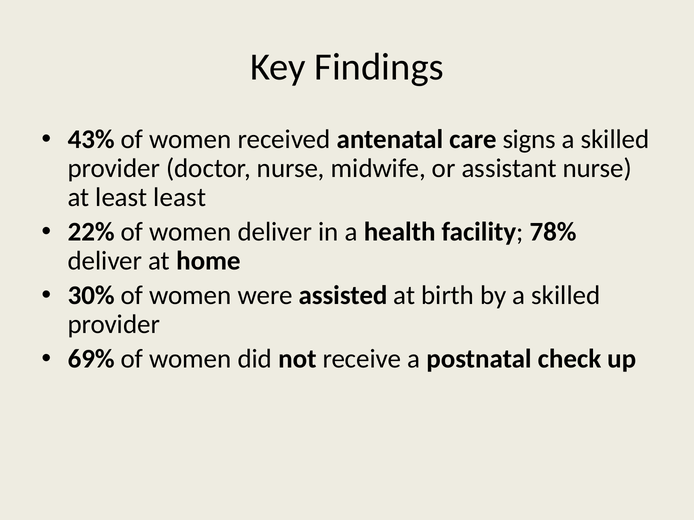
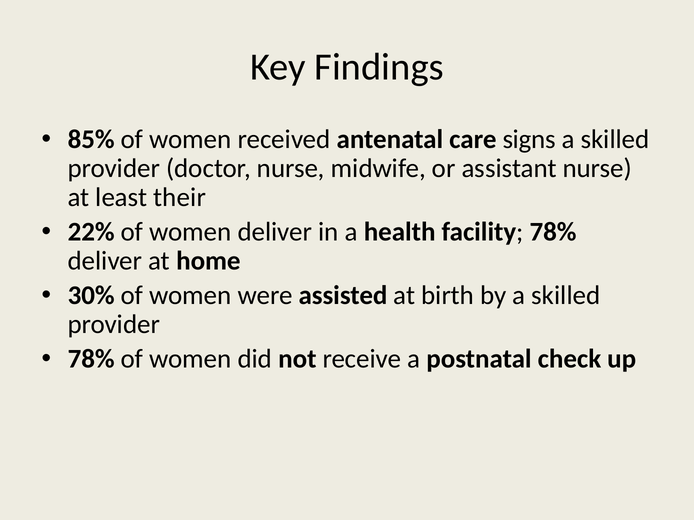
43%: 43% -> 85%
least least: least -> their
69% at (91, 359): 69% -> 78%
